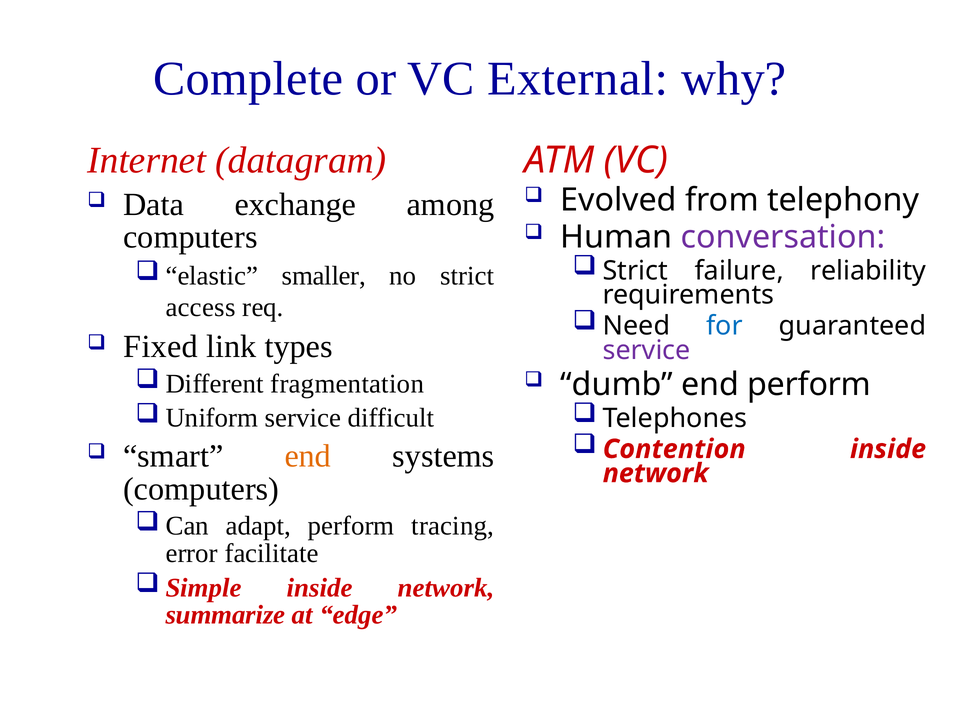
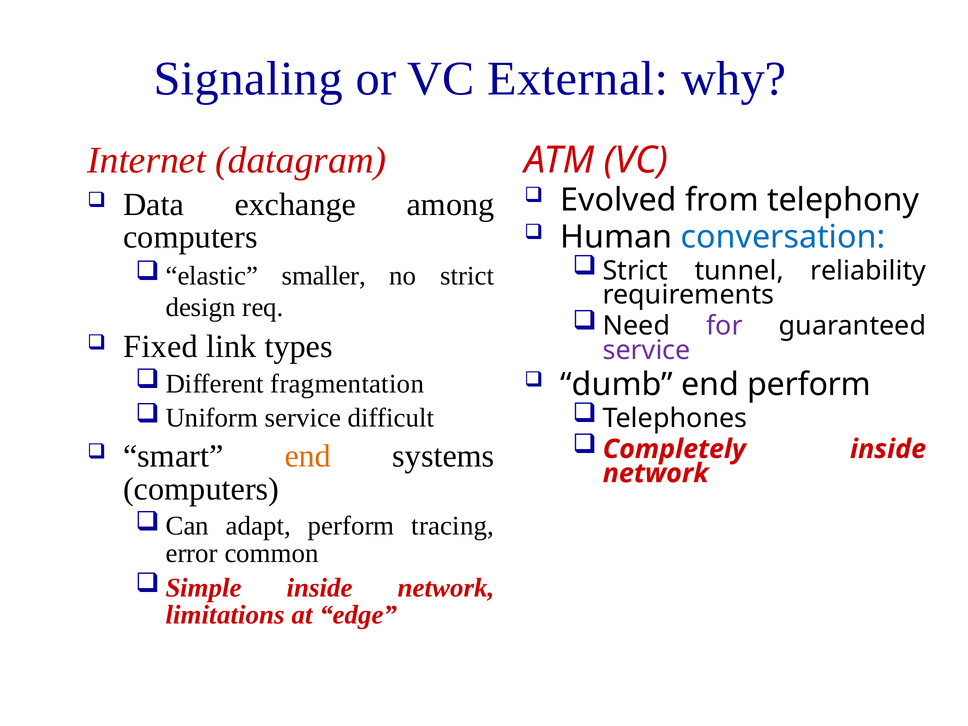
Complete: Complete -> Signaling
conversation colour: purple -> blue
failure: failure -> tunnel
access: access -> design
for colour: blue -> purple
Contention: Contention -> Completely
facilitate: facilitate -> common
summarize: summarize -> limitations
